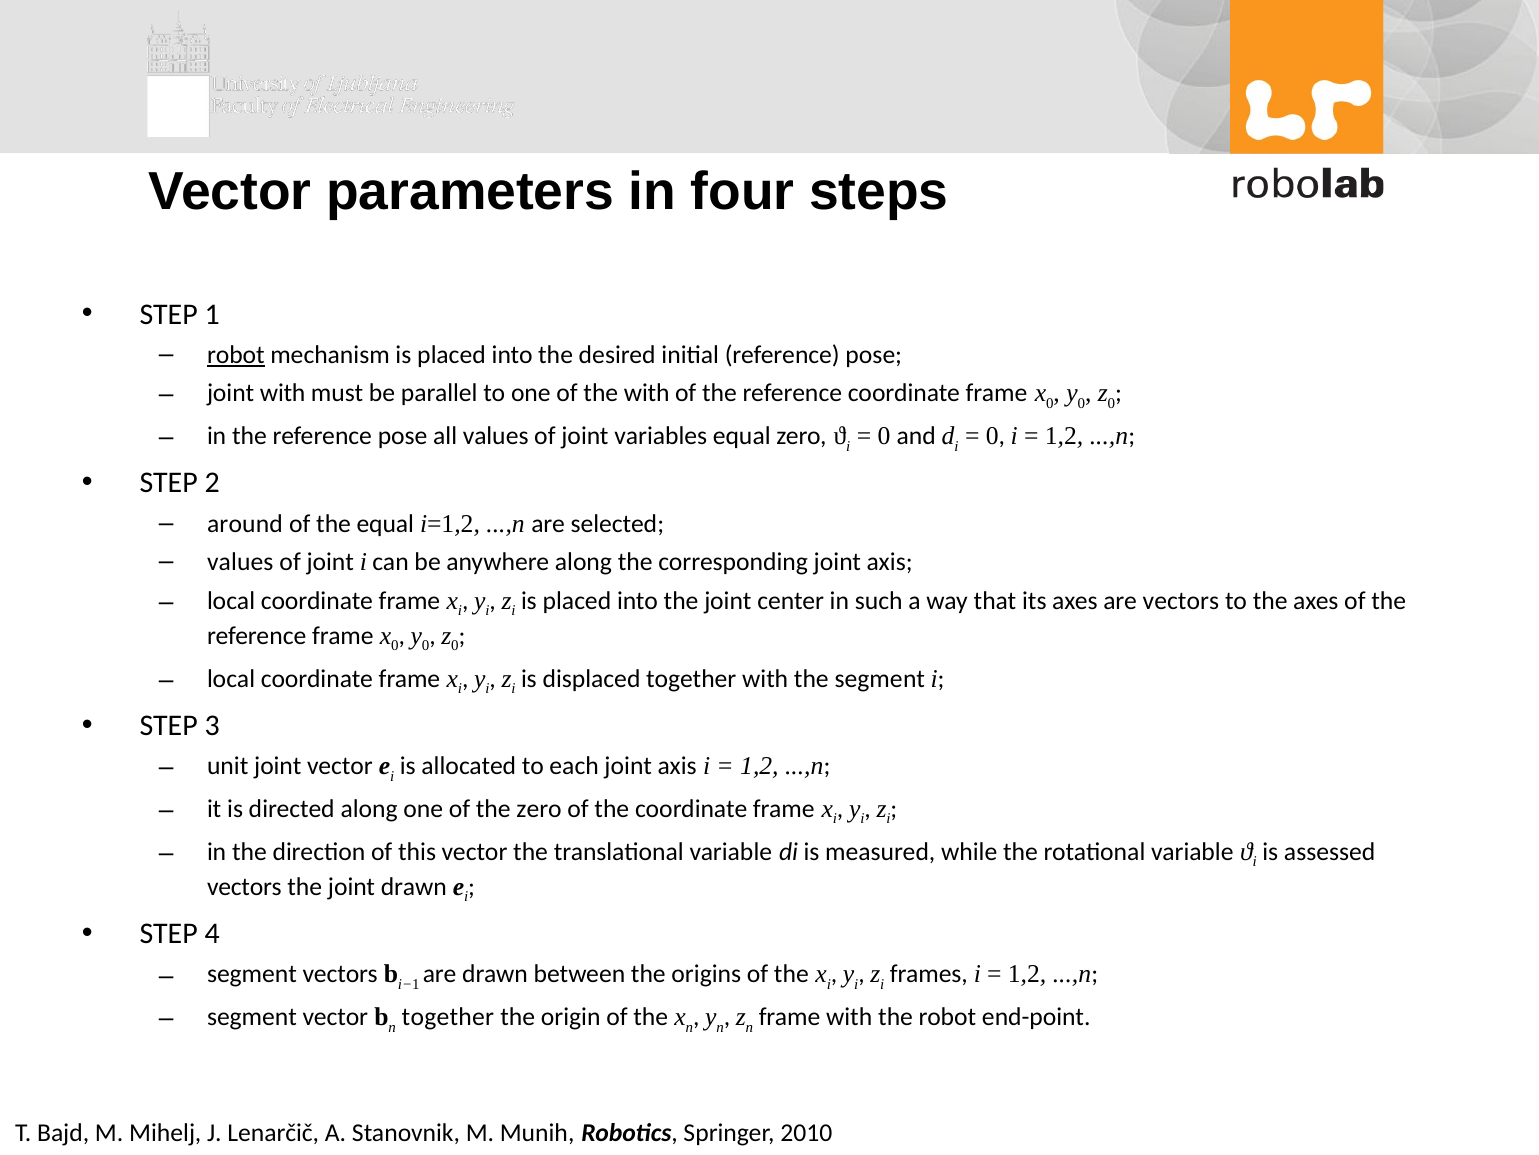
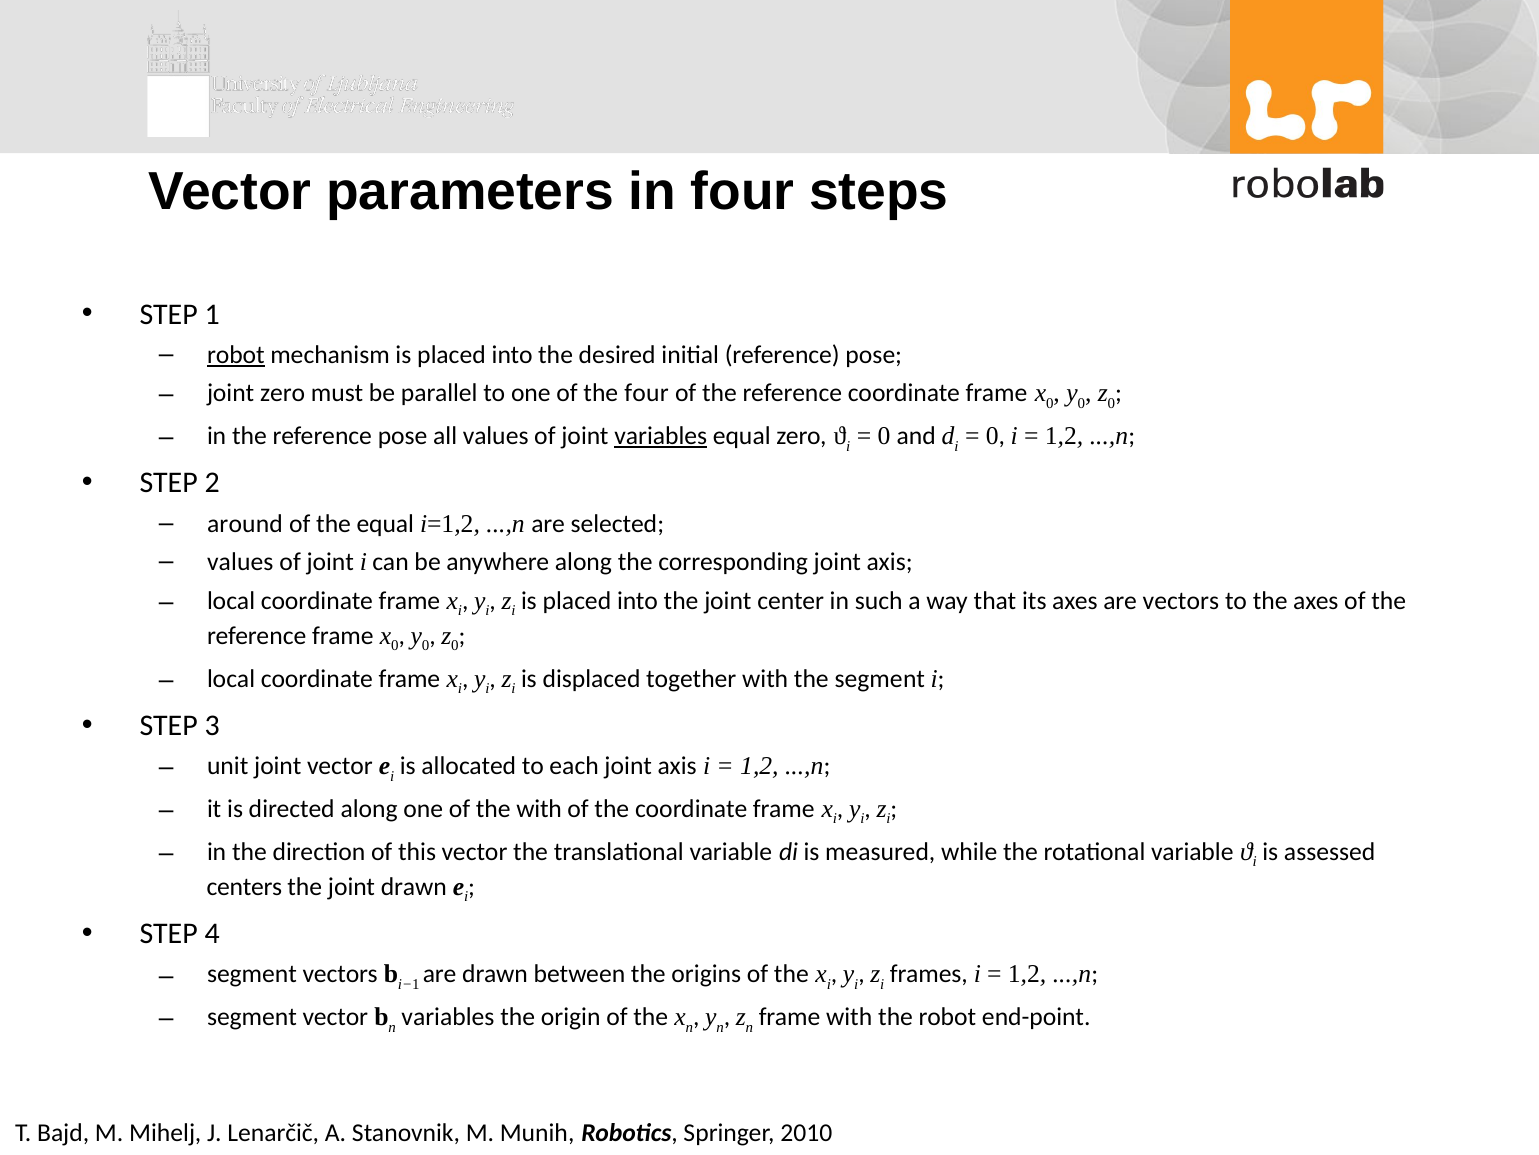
joint with: with -> zero
the with: with -> four
variables at (661, 436) underline: none -> present
the zero: zero -> with
vectors at (244, 886): vectors -> centers
together at (448, 1017): together -> variables
